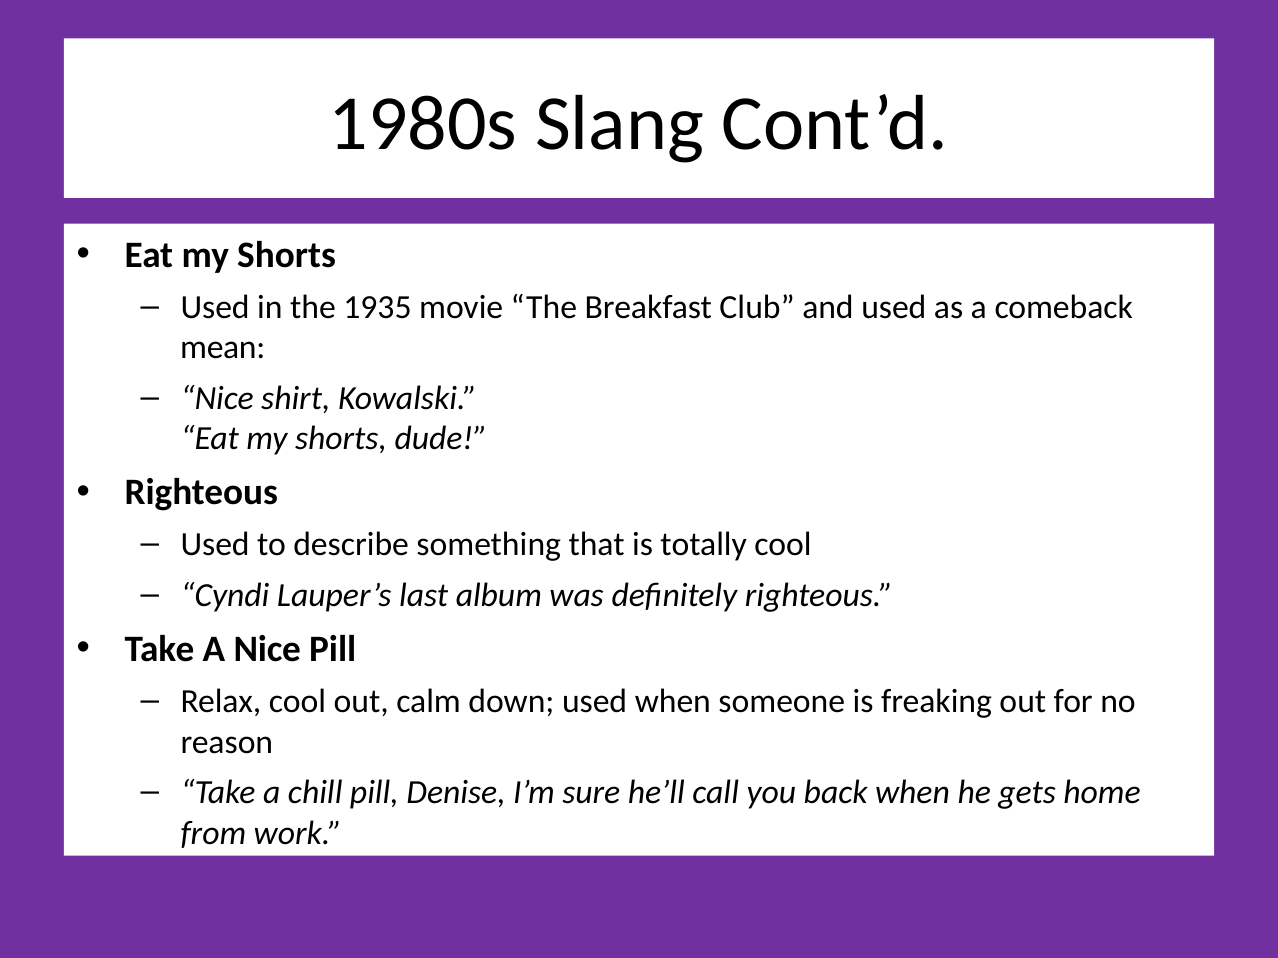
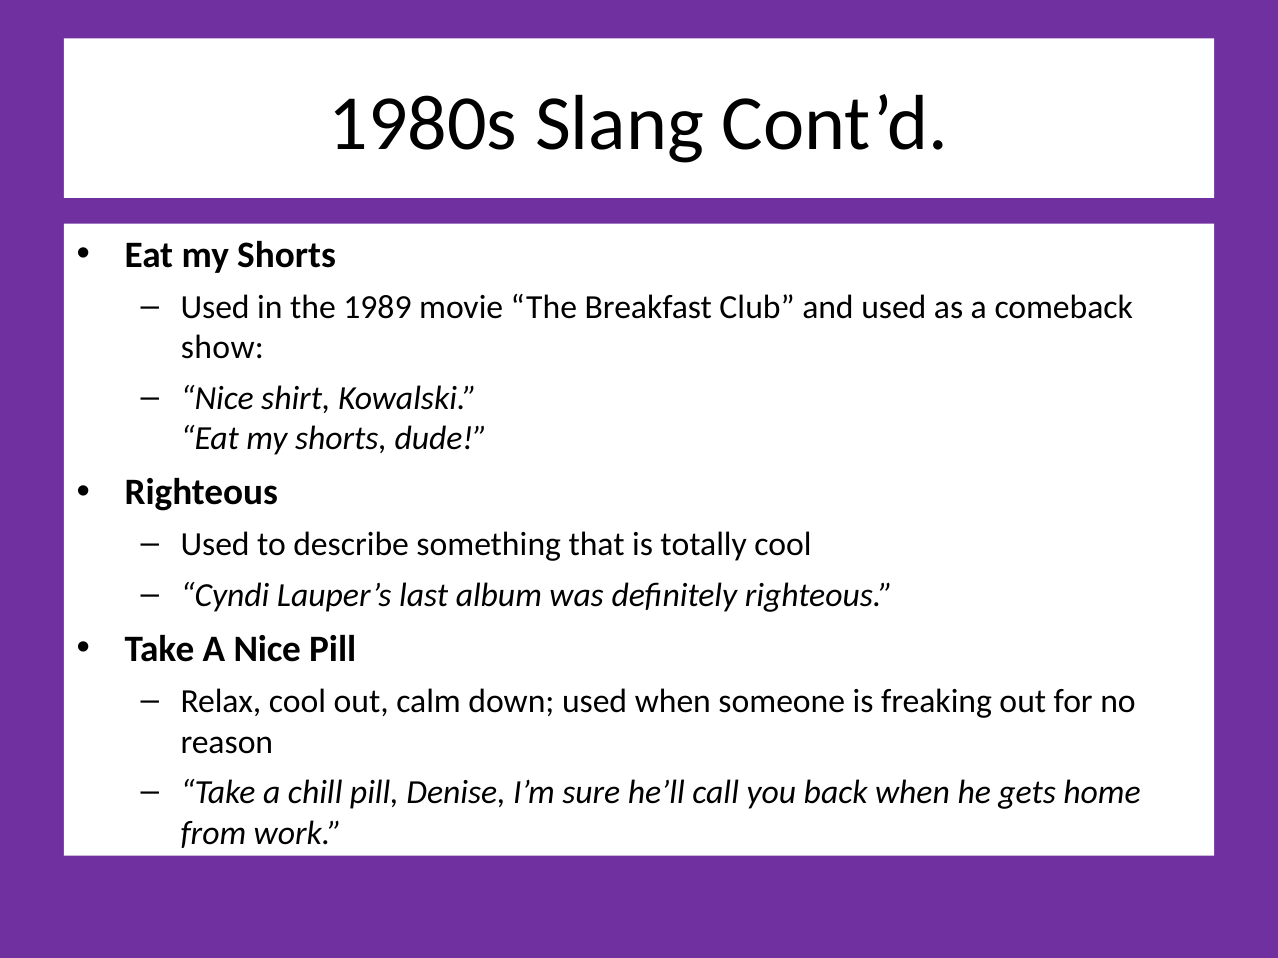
1935: 1935 -> 1989
mean: mean -> show
